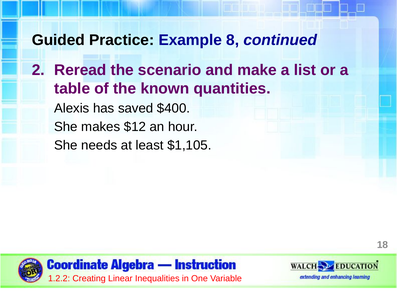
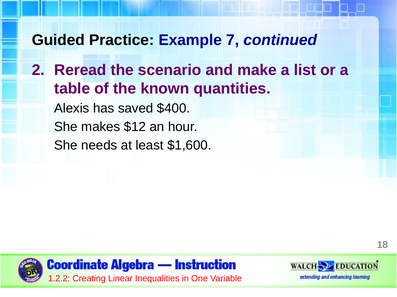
8: 8 -> 7
$1,105: $1,105 -> $1,600
